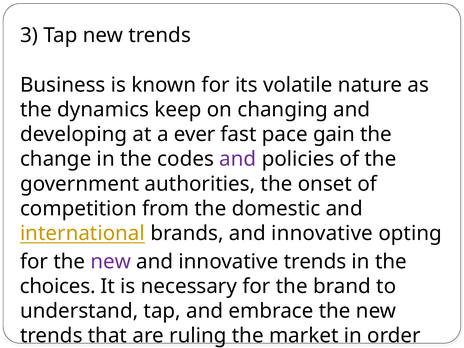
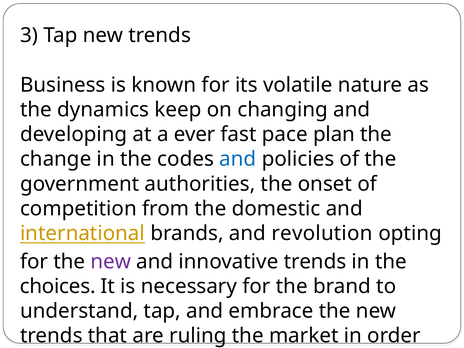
gain: gain -> plan
and at (238, 159) colour: purple -> blue
brands and innovative: innovative -> revolution
